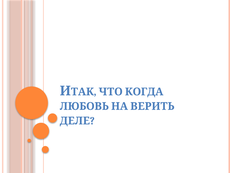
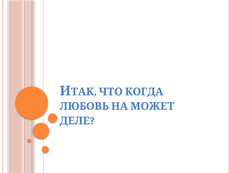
ВЕРИТЬ: ВЕРИТЬ -> МОЖЕТ
